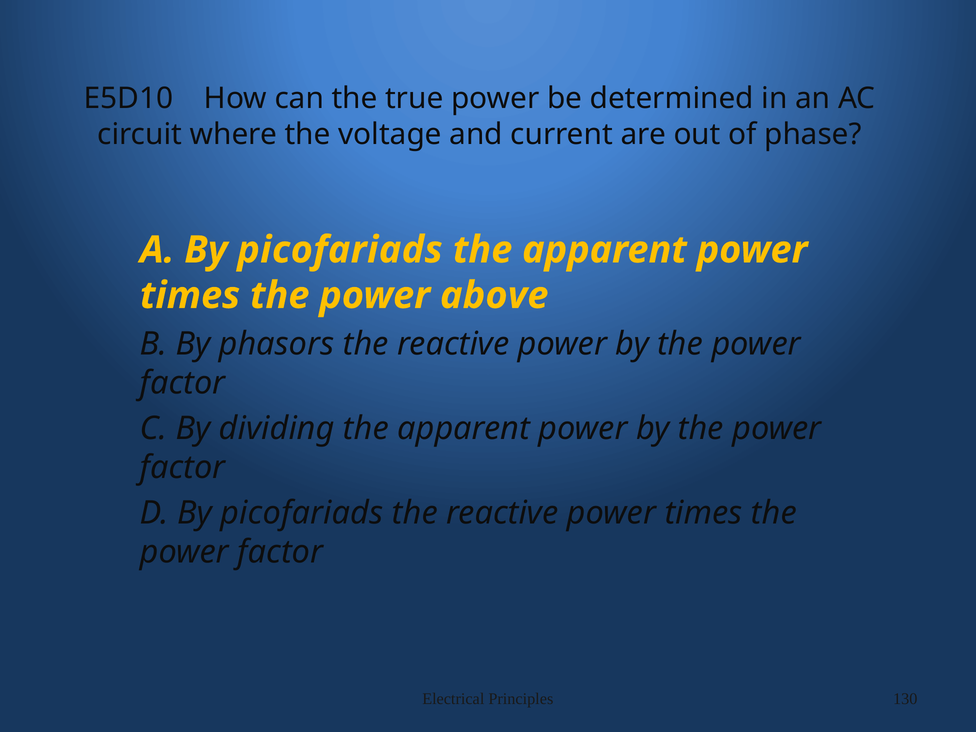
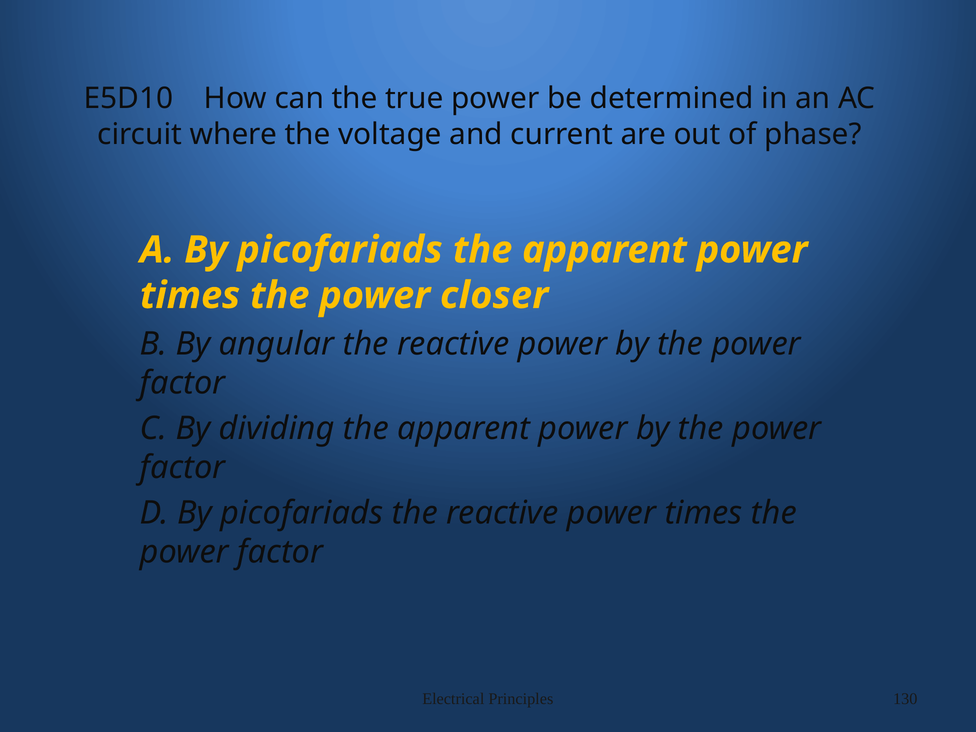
above: above -> closer
phasors: phasors -> angular
